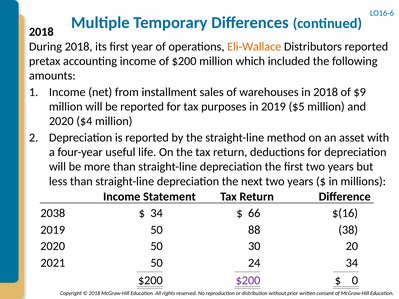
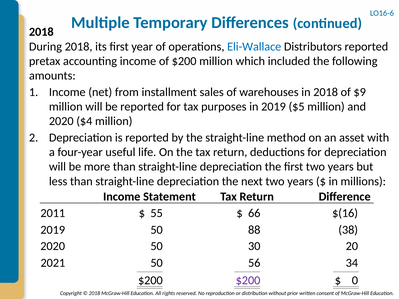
Eli-Wallace colour: orange -> blue
2038: 2038 -> 2011
34 at (157, 213): 34 -> 55
24: 24 -> 56
